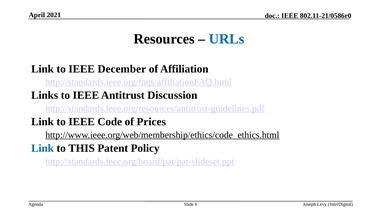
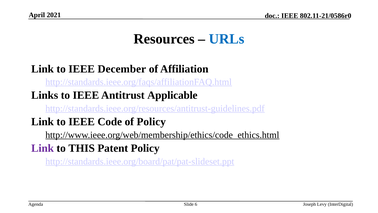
Discussion: Discussion -> Applicable
of Prices: Prices -> Policy
Link at (43, 148) colour: blue -> purple
